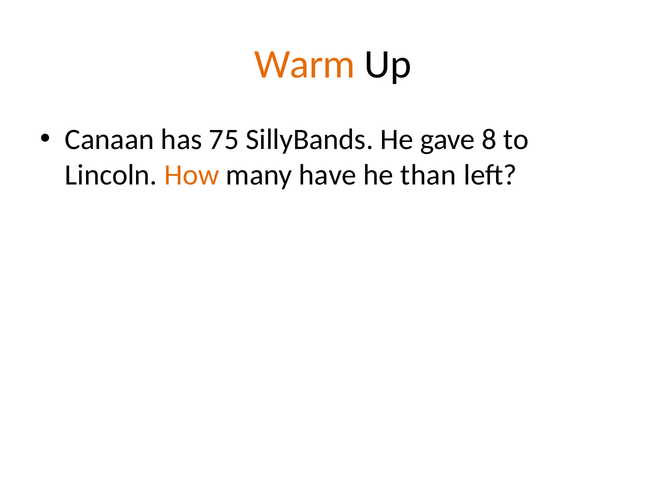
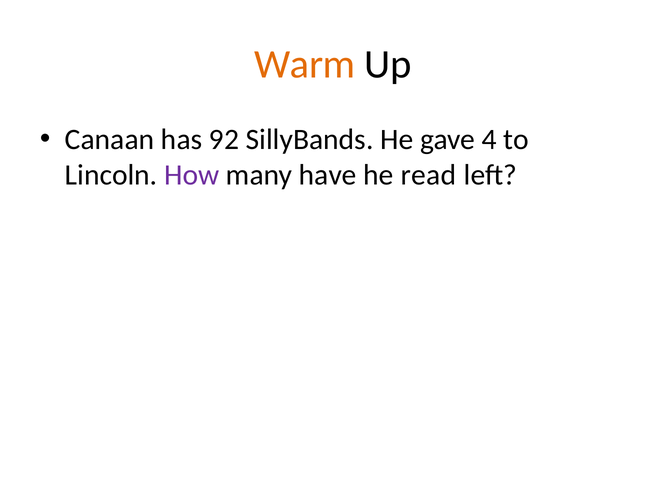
75: 75 -> 92
8: 8 -> 4
How colour: orange -> purple
than: than -> read
